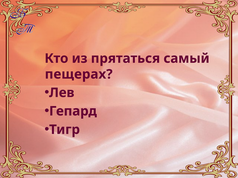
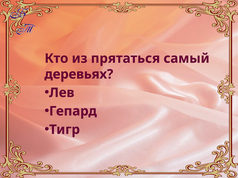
пещерах: пещерах -> деревьях
